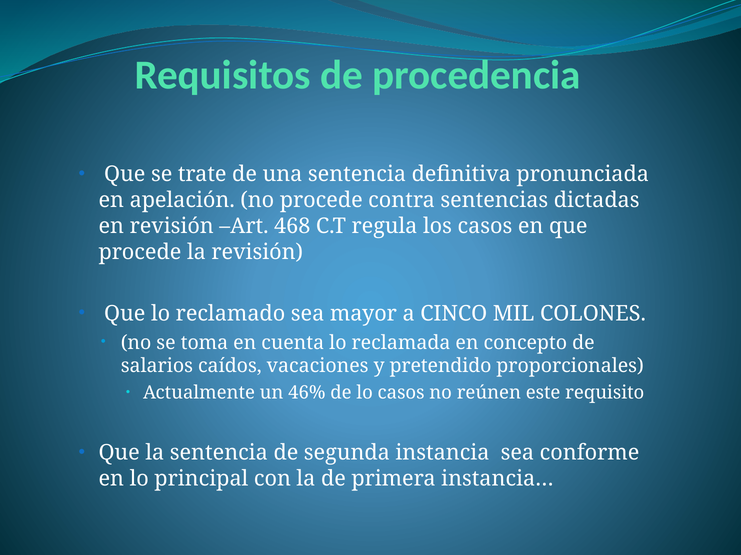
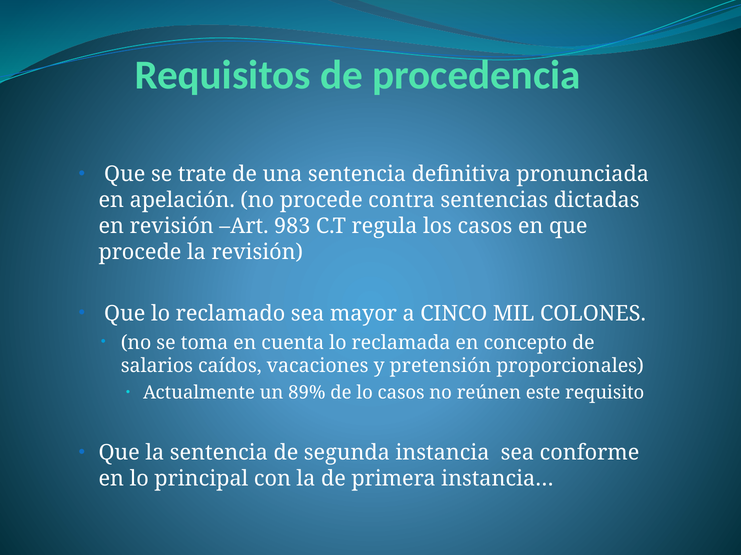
468: 468 -> 983
pretendido: pretendido -> pretensión
46%: 46% -> 89%
